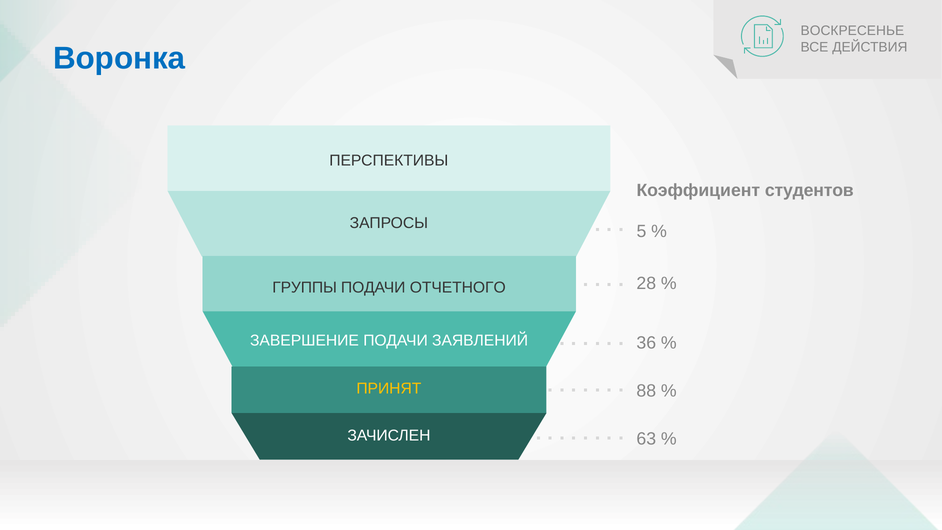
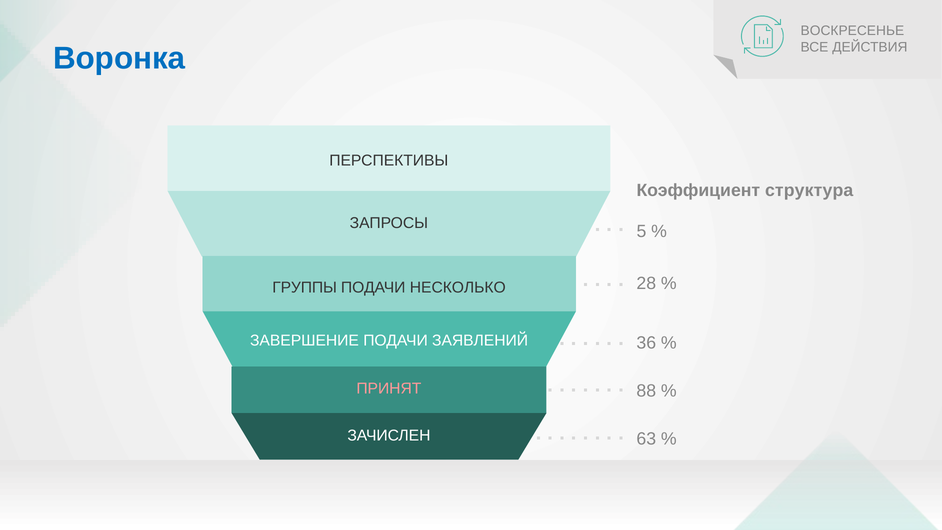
студентов: студентов -> структура
ОТЧЕТНОГО: ОТЧЕТНОГО -> НЕСКОЛЬКО
ПРИНЯТ colour: yellow -> pink
